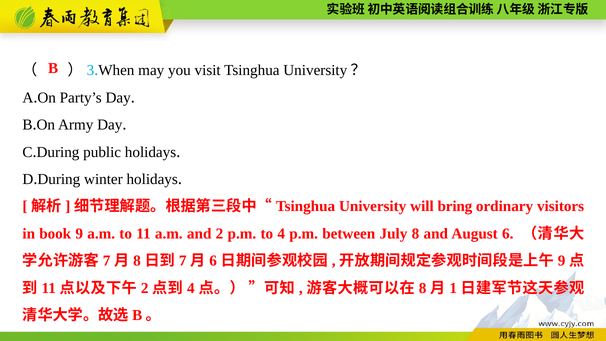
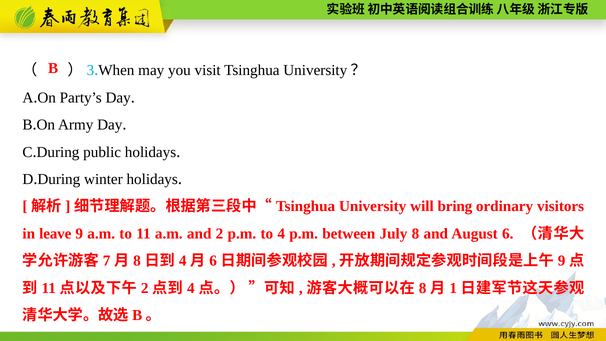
book: book -> leave
7 at (183, 261): 7 -> 4
